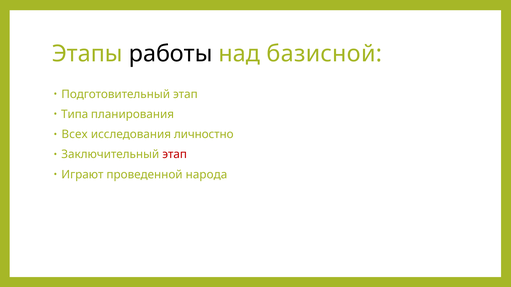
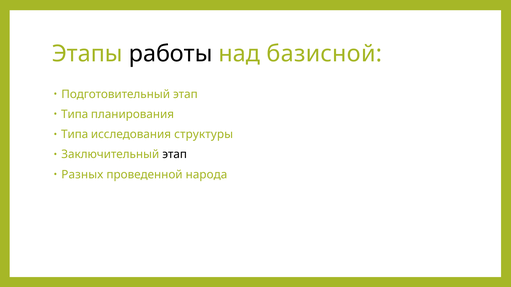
Всех at (75, 135): Всех -> Типа
личностно: личностно -> структуры
этап at (175, 155) colour: red -> black
Играют: Играют -> Разных
